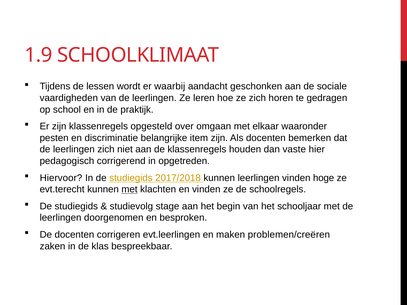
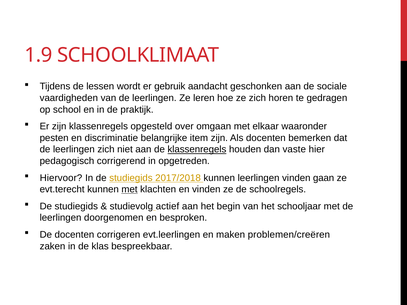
waarbij: waarbij -> gebruik
klassenregels at (197, 150) underline: none -> present
hoge: hoge -> gaan
stage: stage -> actief
